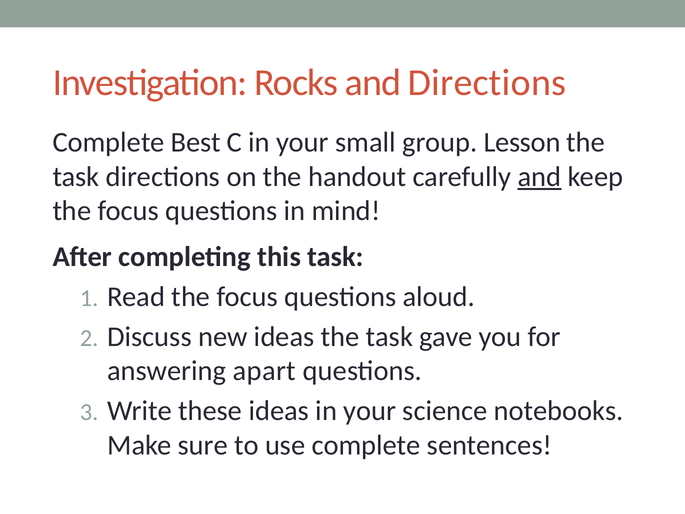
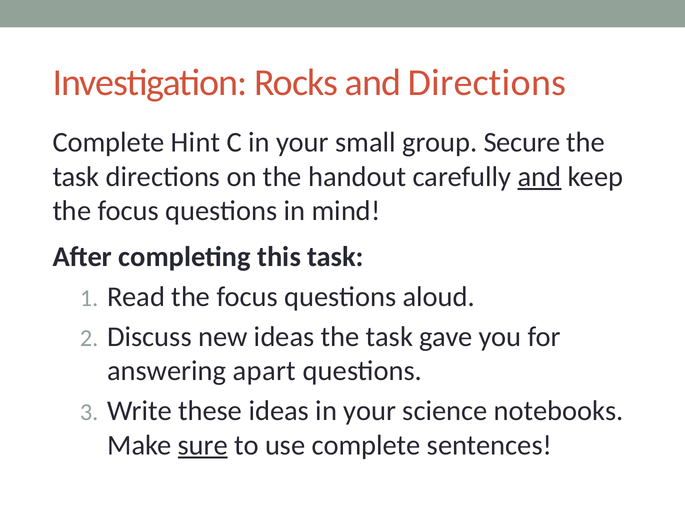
Best: Best -> Hint
Lesson: Lesson -> Secure
sure underline: none -> present
